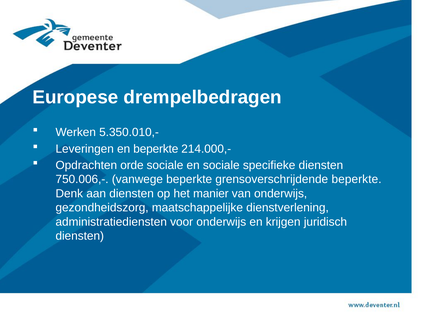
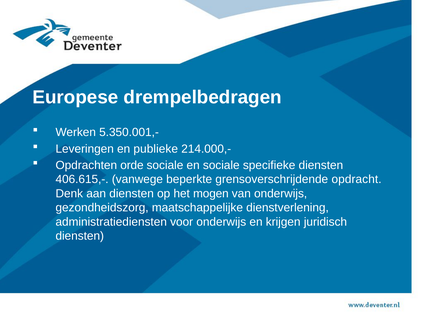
5.350.010,-: 5.350.010,- -> 5.350.001,-
en beperkte: beperkte -> publieke
750.006,-: 750.006,- -> 406.615,-
grensoverschrijdende beperkte: beperkte -> opdracht
manier: manier -> mogen
